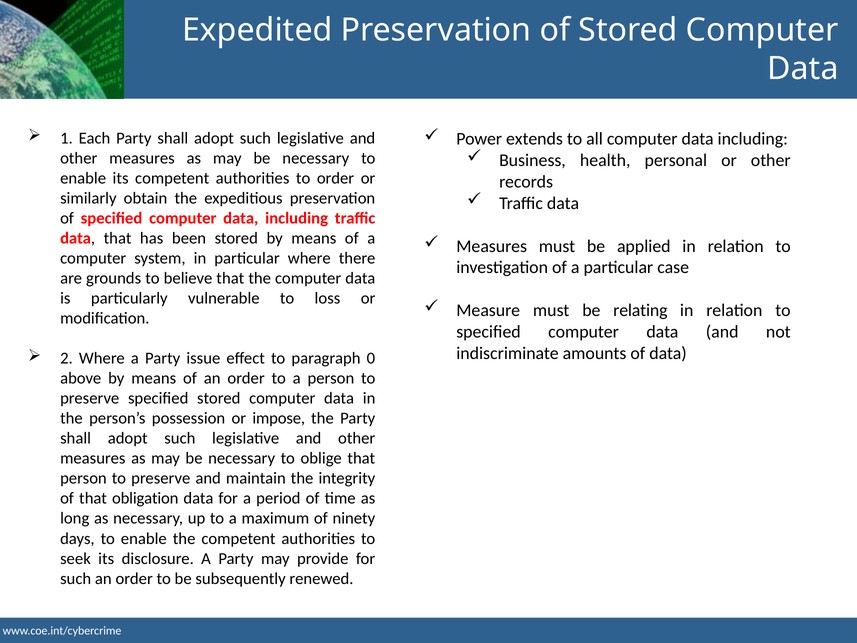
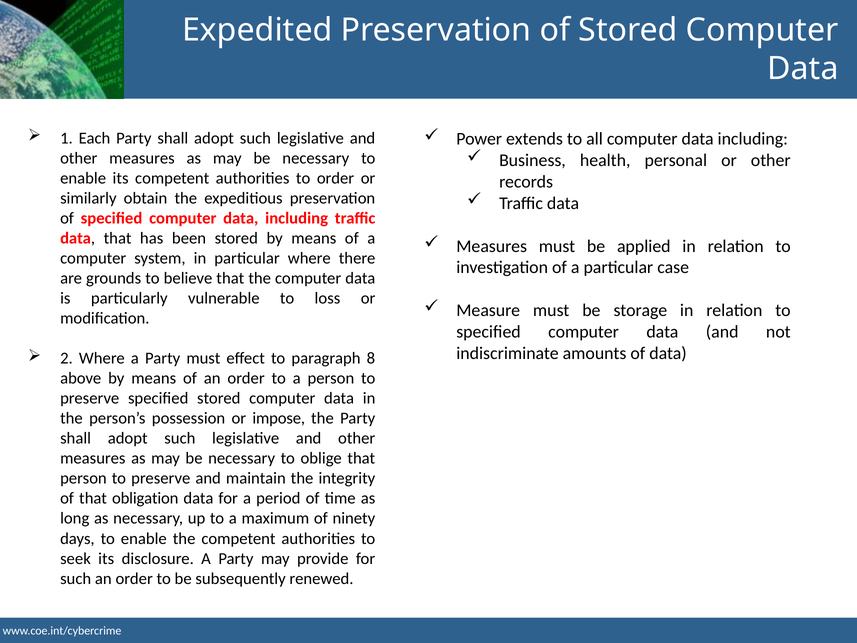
relating: relating -> storage
Party issue: issue -> must
0: 0 -> 8
